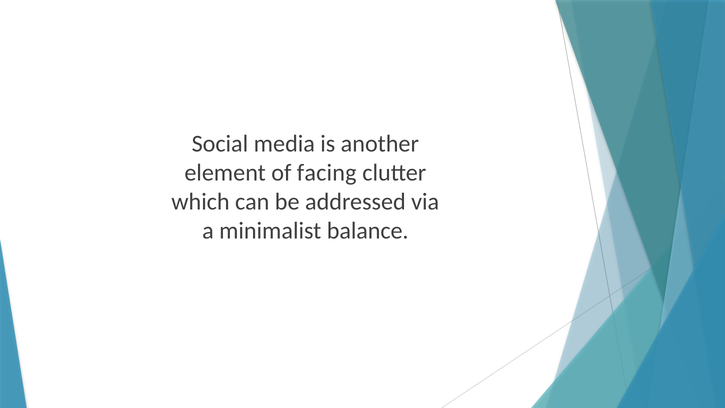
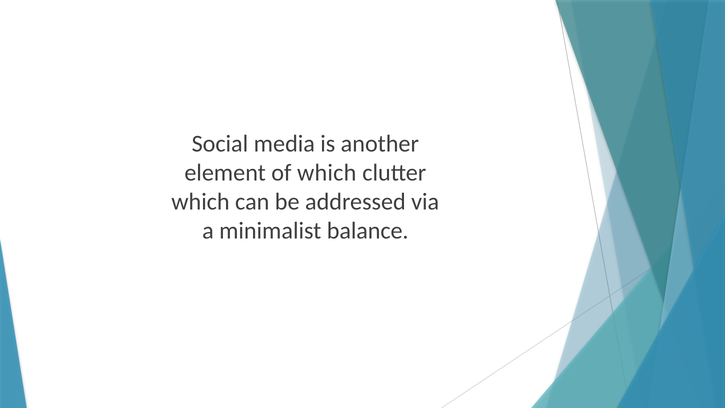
of facing: facing -> which
